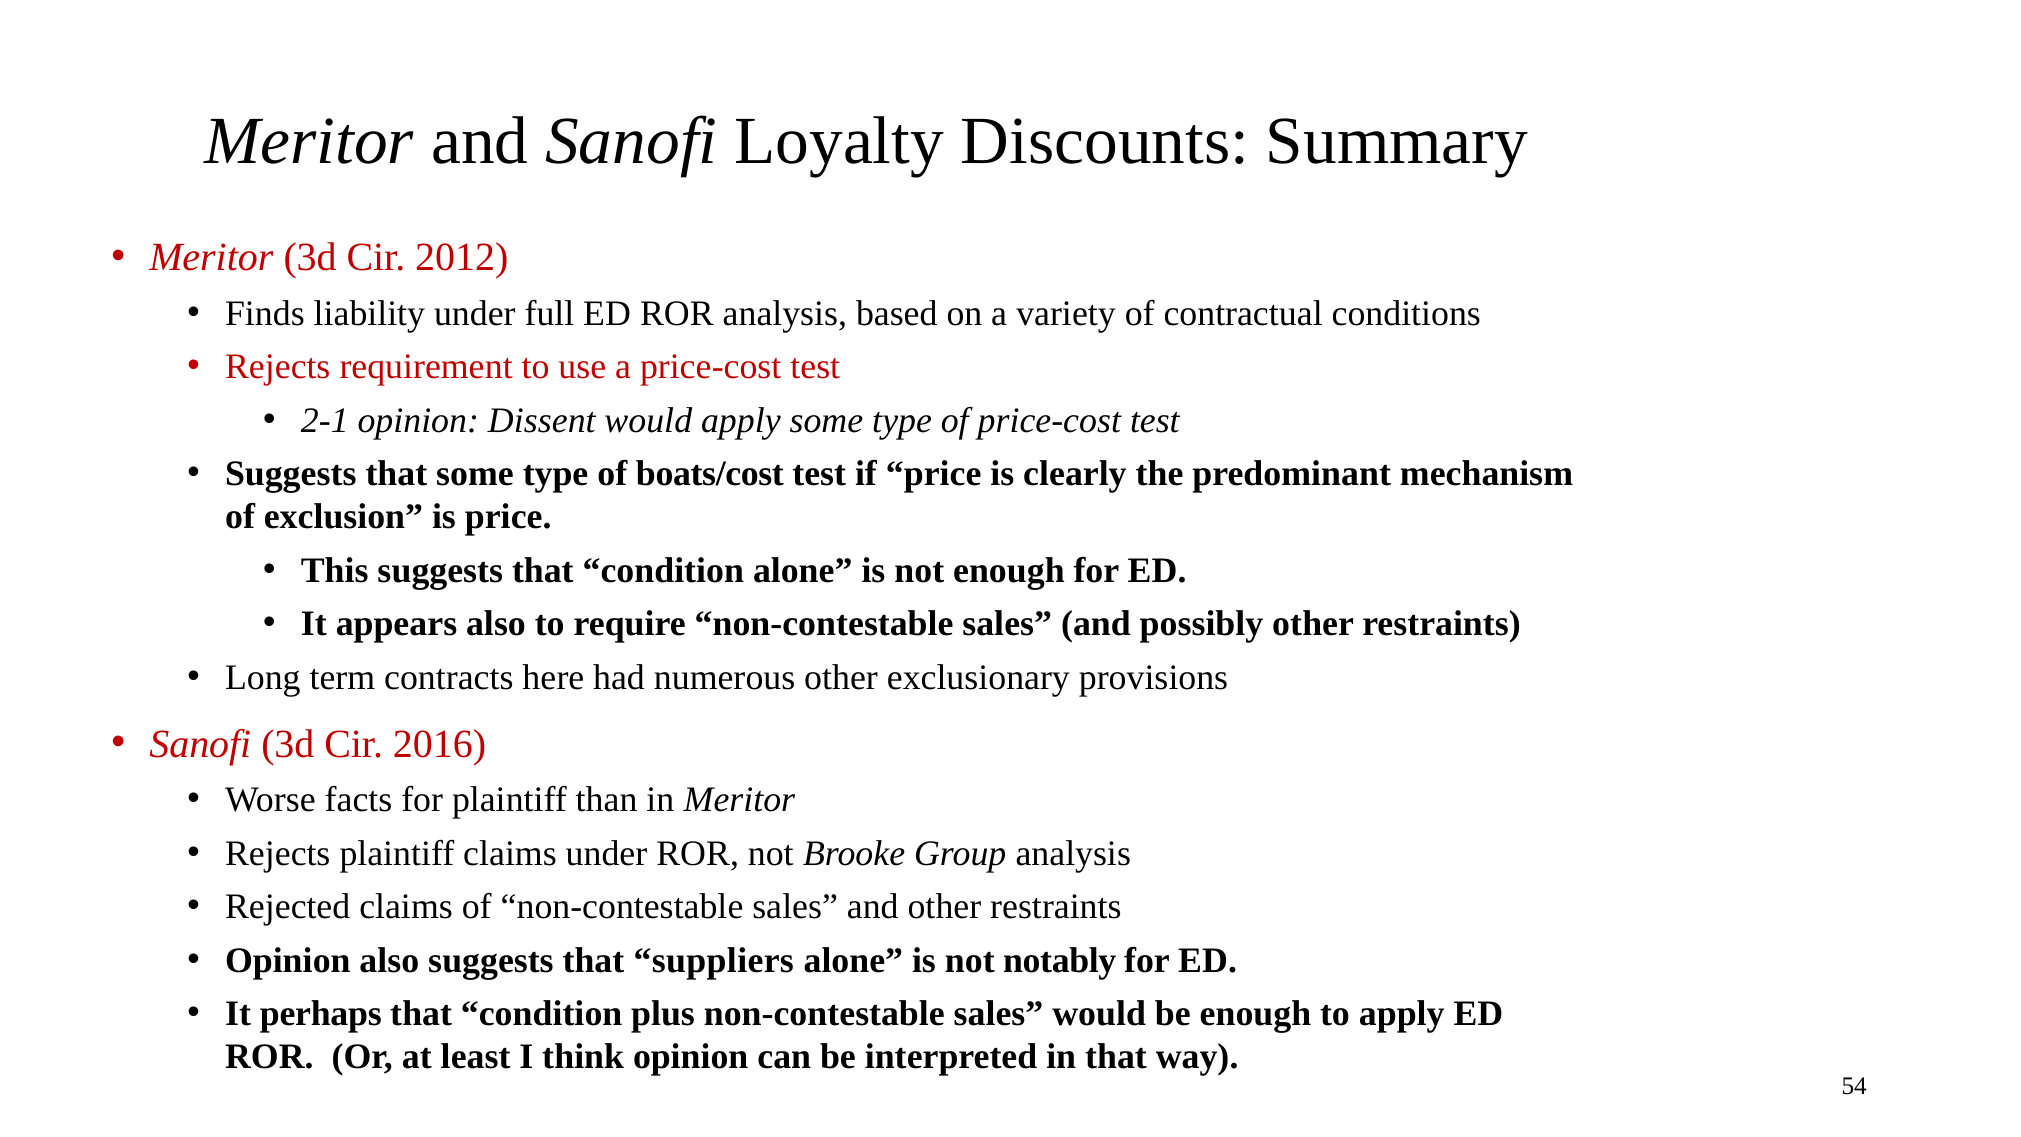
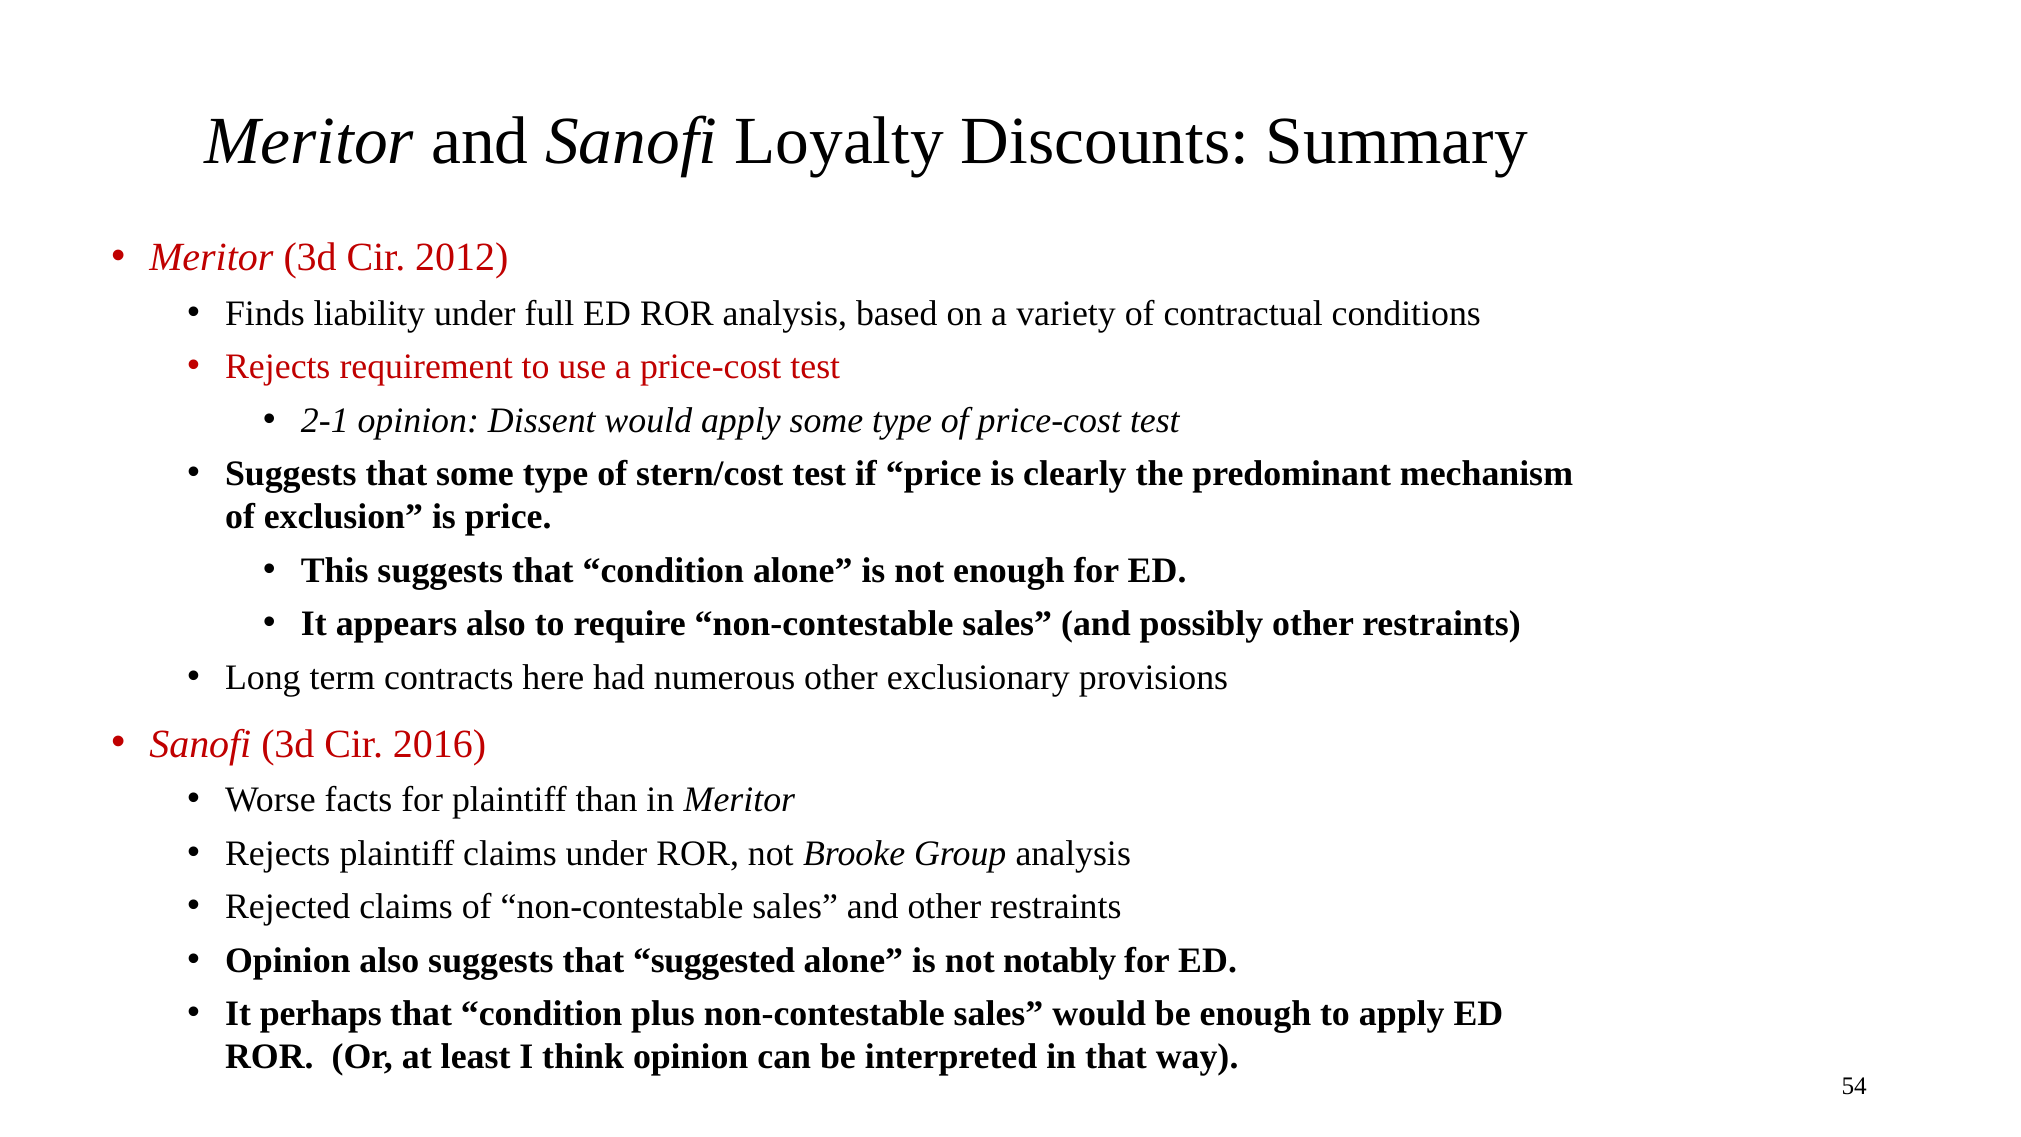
boats/cost: boats/cost -> stern/cost
suppliers: suppliers -> suggested
